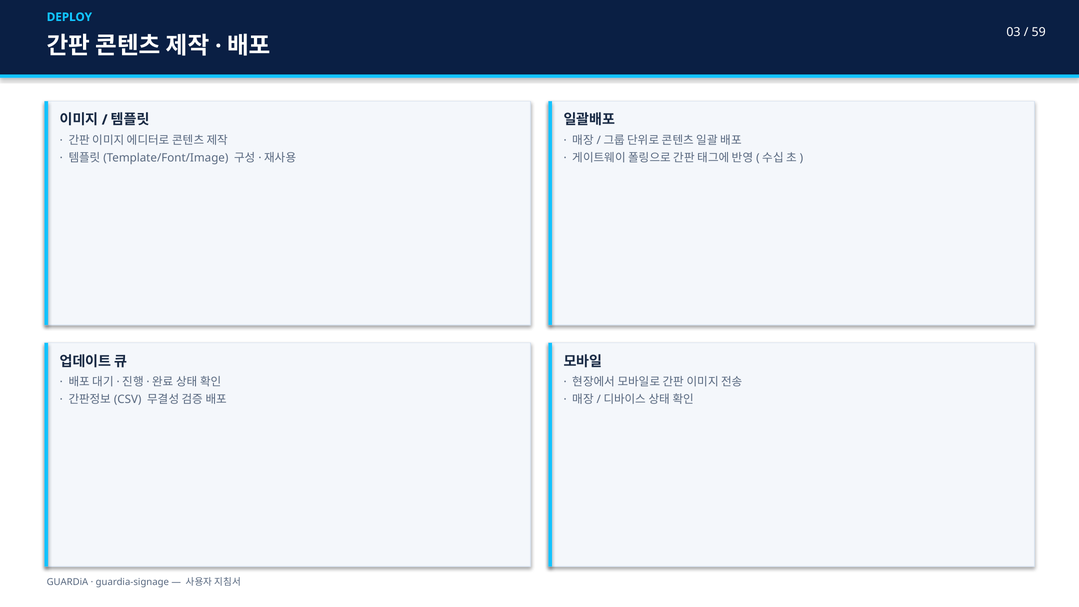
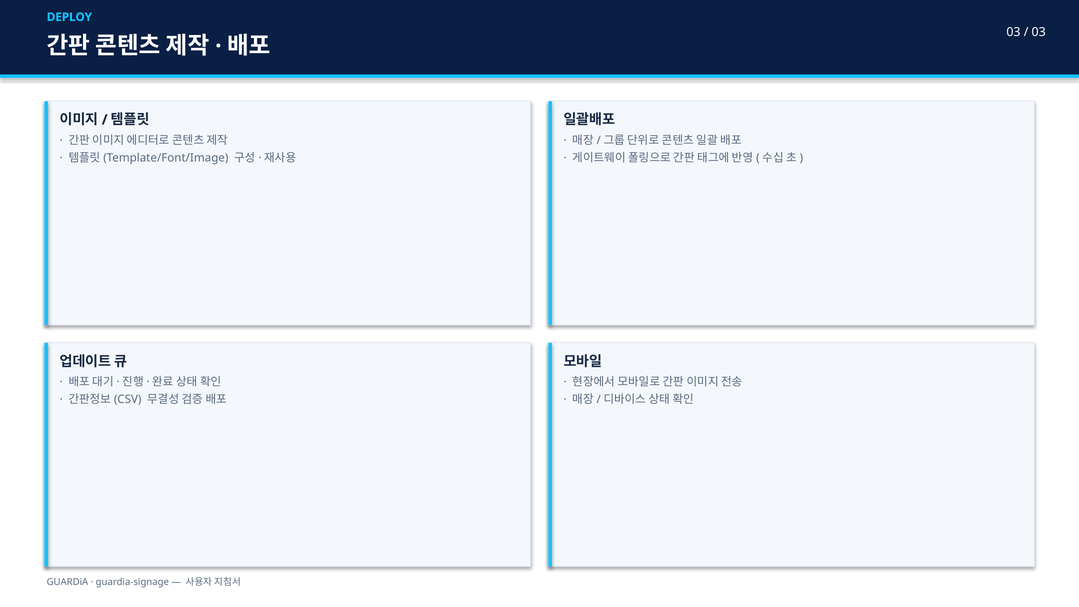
59 at (1039, 32): 59 -> 03
